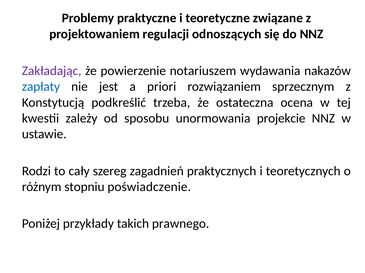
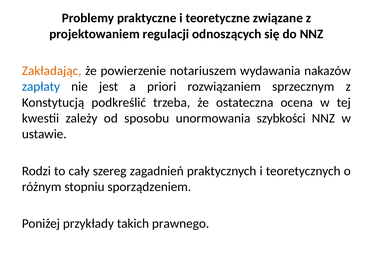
Zakładając colour: purple -> orange
projekcie: projekcie -> szybkości
poświadczenie: poświadczenie -> sporządzeniem
